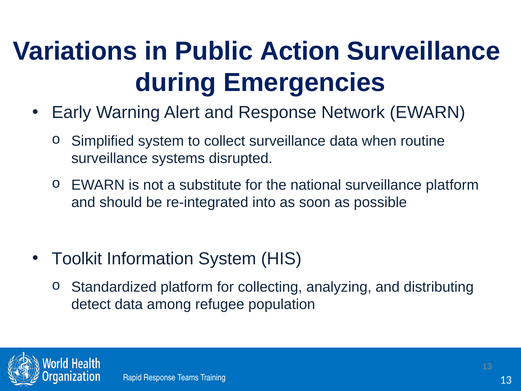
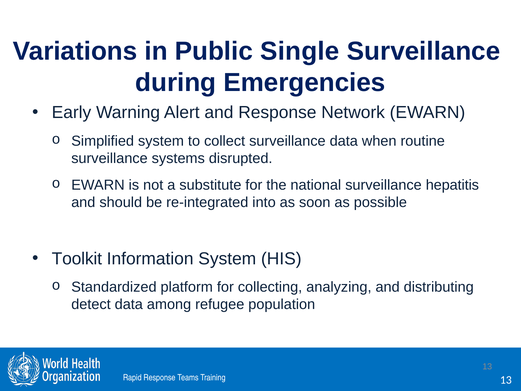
Action: Action -> Single
surveillance platform: platform -> hepatitis
